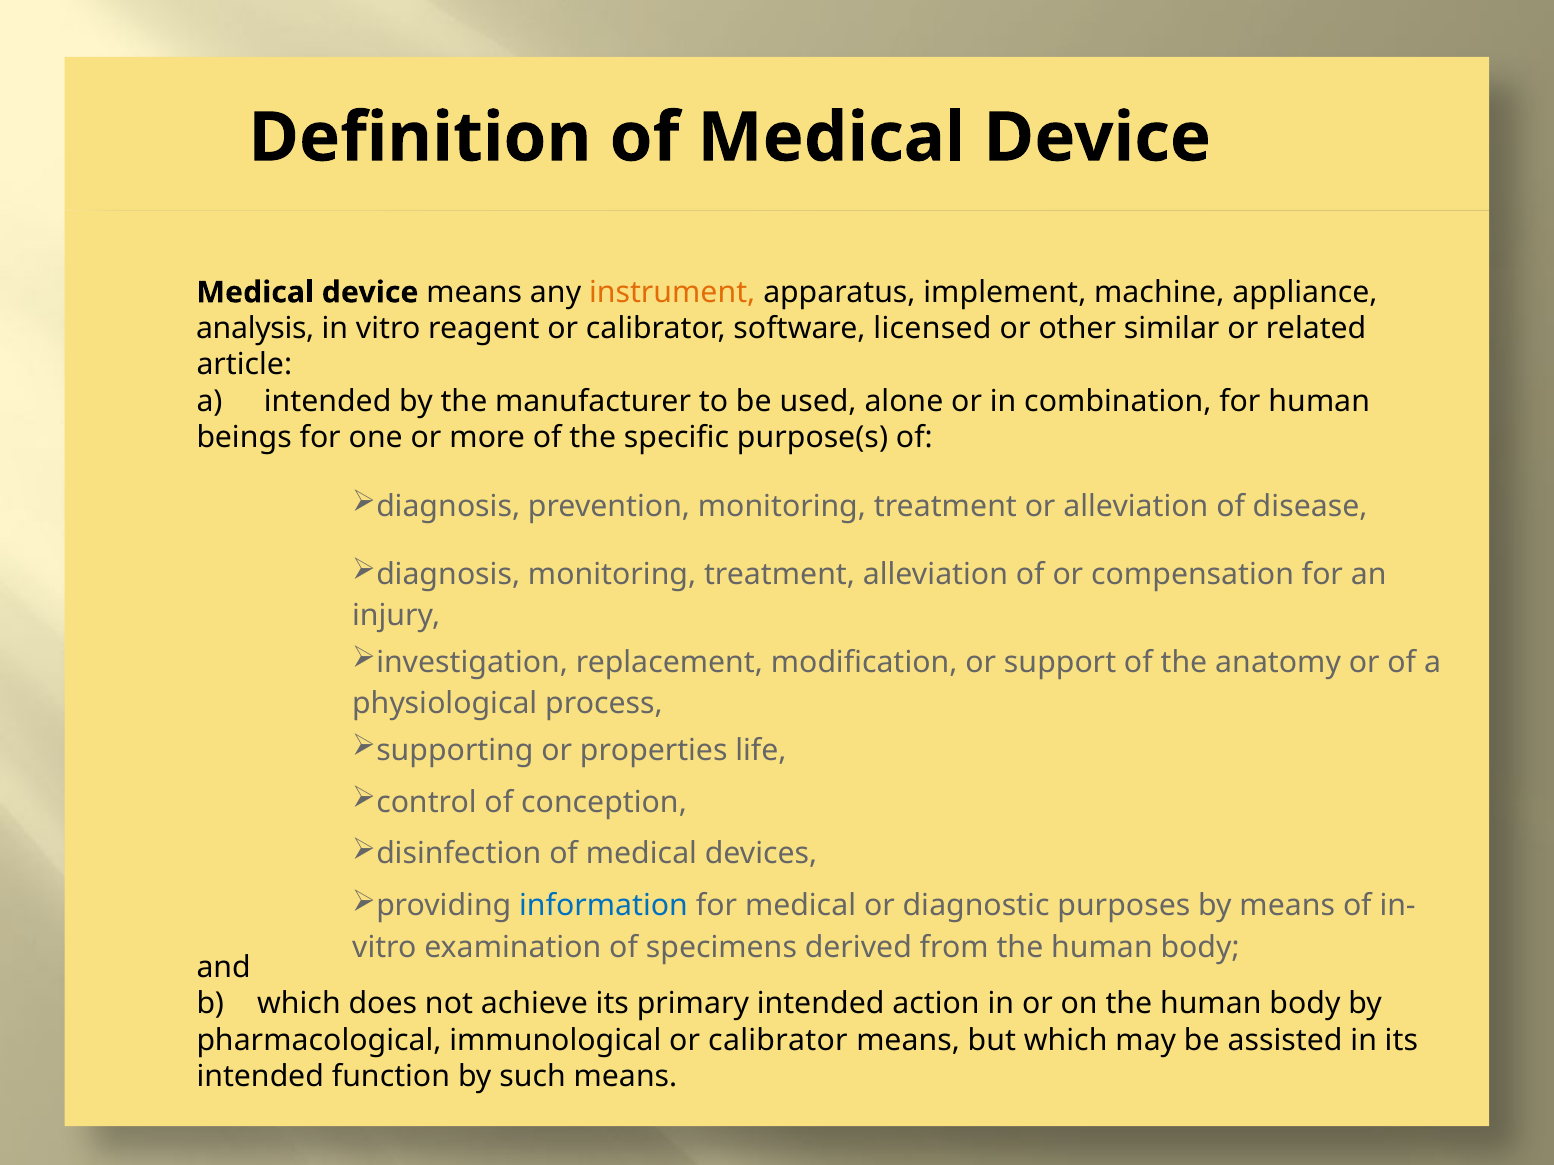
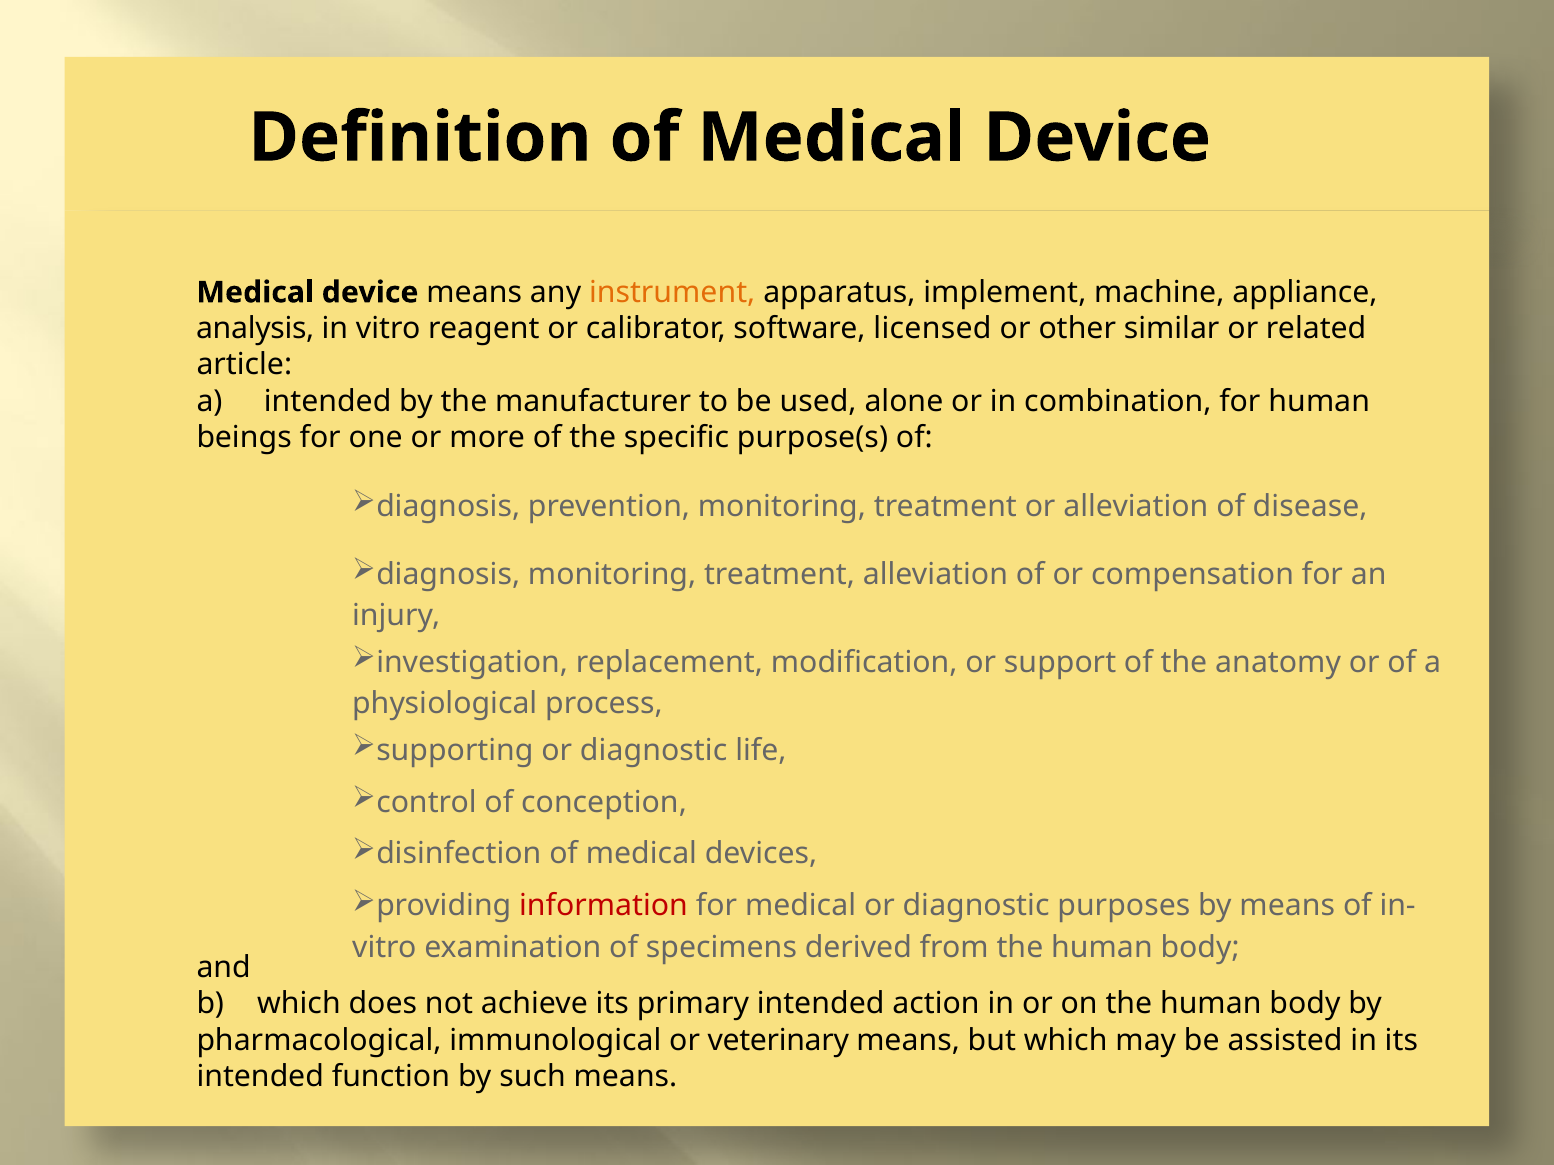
supporting or properties: properties -> diagnostic
information colour: blue -> red
immunological or calibrator: calibrator -> veterinary
